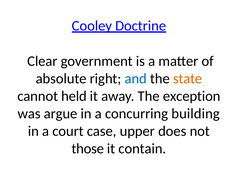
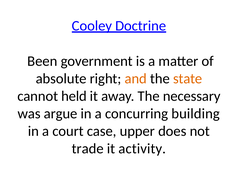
Clear: Clear -> Been
and colour: blue -> orange
exception: exception -> necessary
those: those -> trade
contain: contain -> activity
